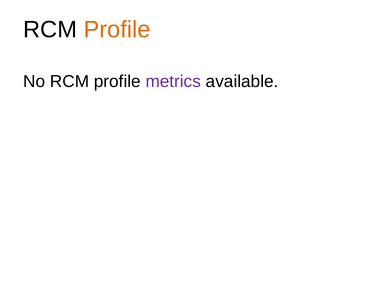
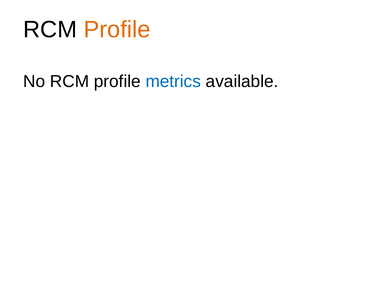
metrics colour: purple -> blue
